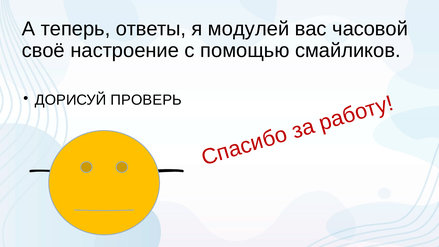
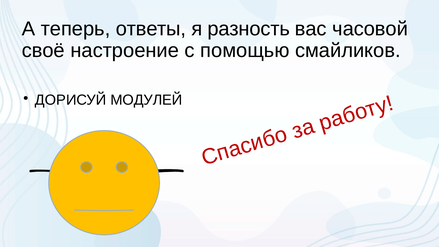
модулей: модулей -> разность
ПРОВЕРЬ: ПРОВЕРЬ -> МОДУЛЕЙ
